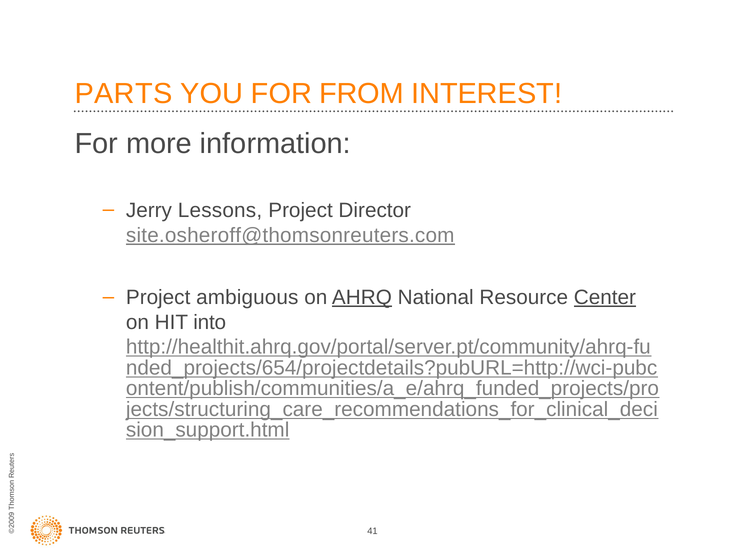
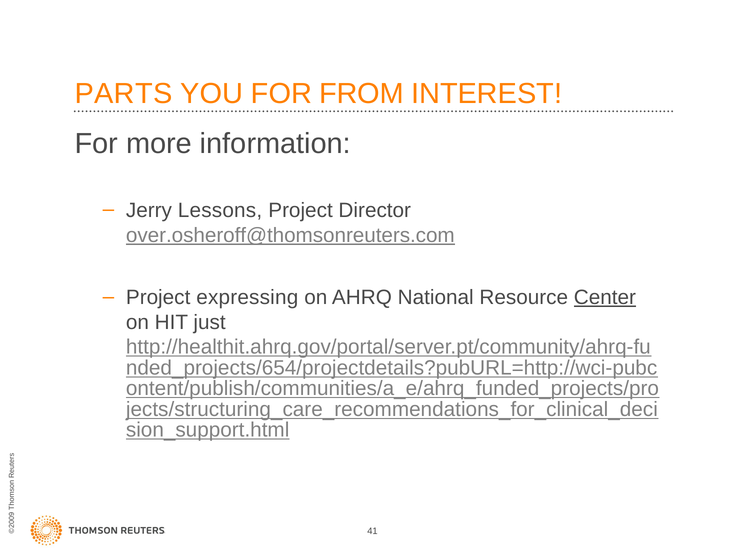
site.osheroff@thomsonreuters.com: site.osheroff@thomsonreuters.com -> over.osheroff@thomsonreuters.com
ambiguous: ambiguous -> expressing
AHRQ underline: present -> none
into: into -> just
